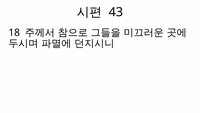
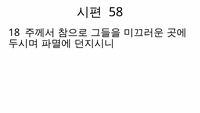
43: 43 -> 58
